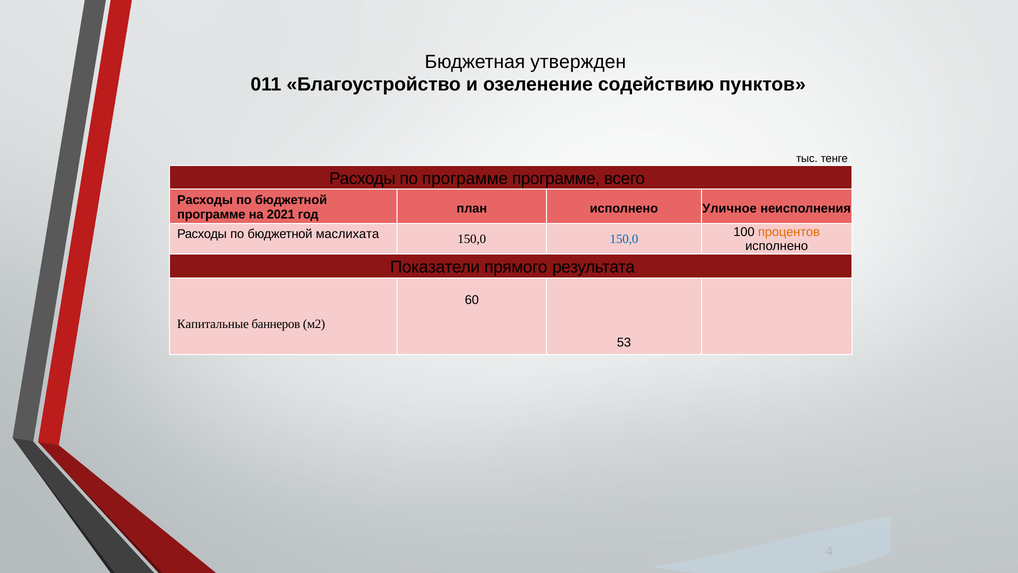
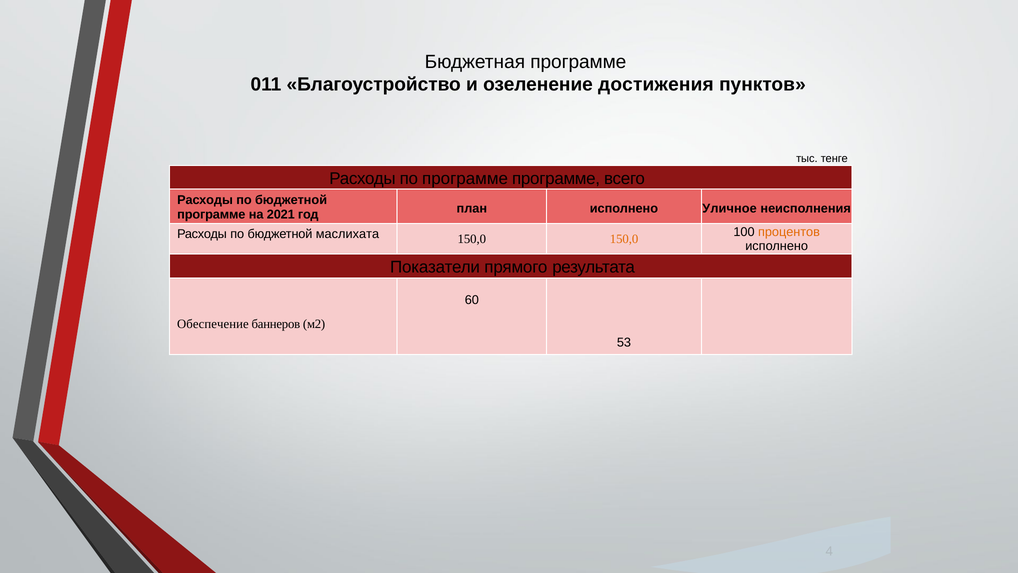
Бюджетная утвержден: утвержден -> программе
содействию: содействию -> достижения
150,0 at (624, 239) colour: blue -> orange
Капитальные: Капитальные -> Обеспечение
